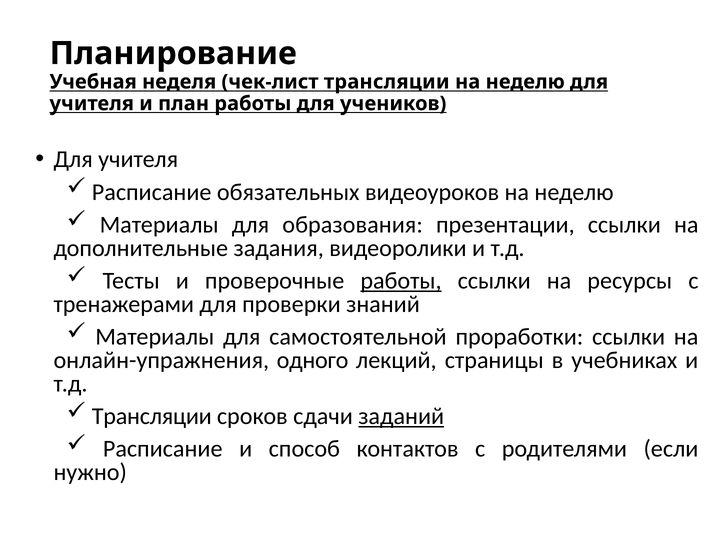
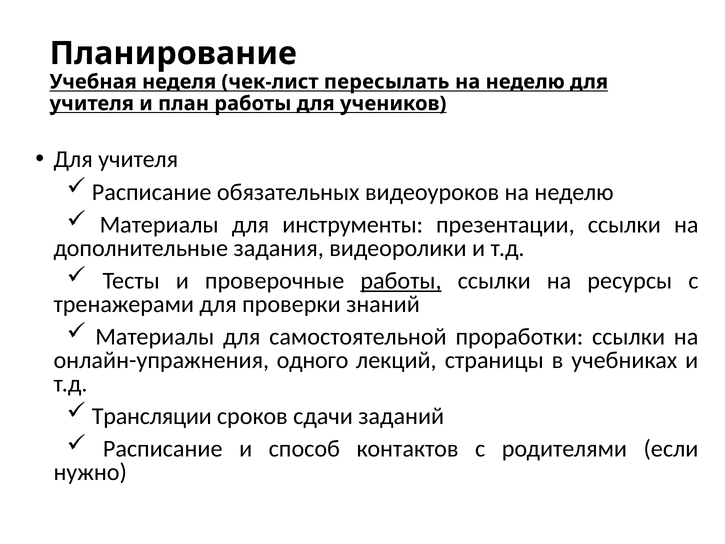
чек-лист трансляции: трансляции -> пересылать
образования: образования -> инструменты
заданий underline: present -> none
